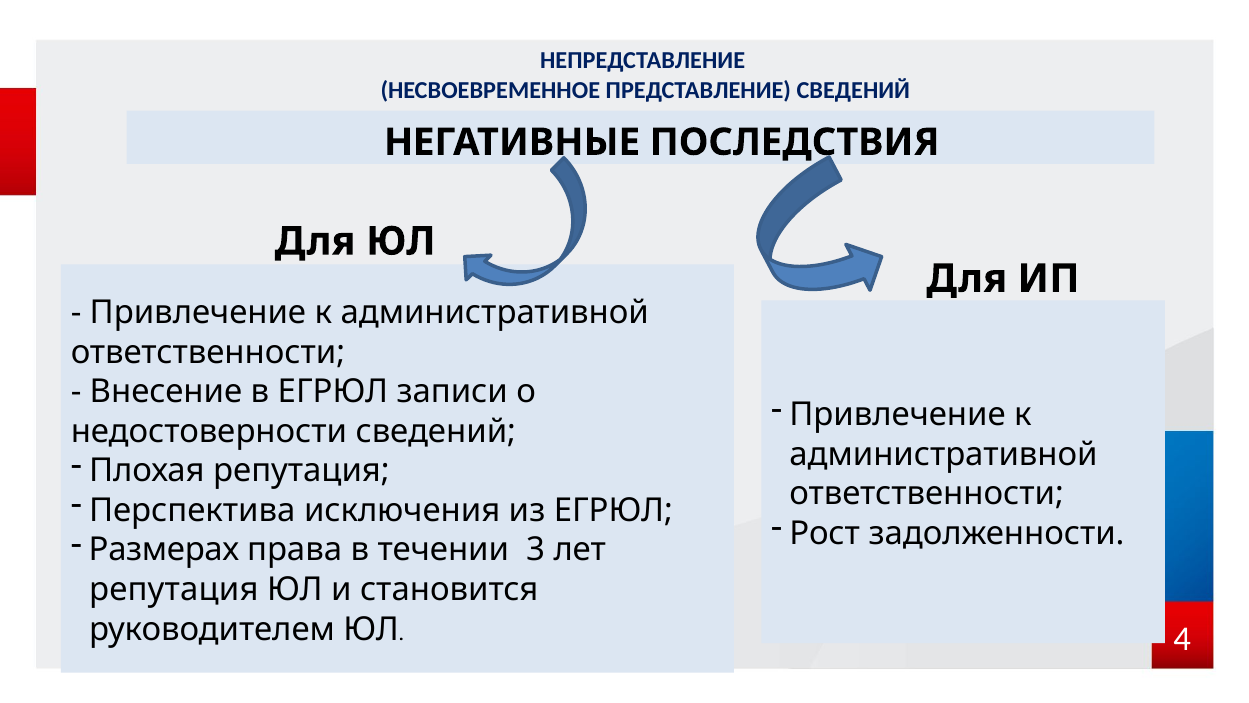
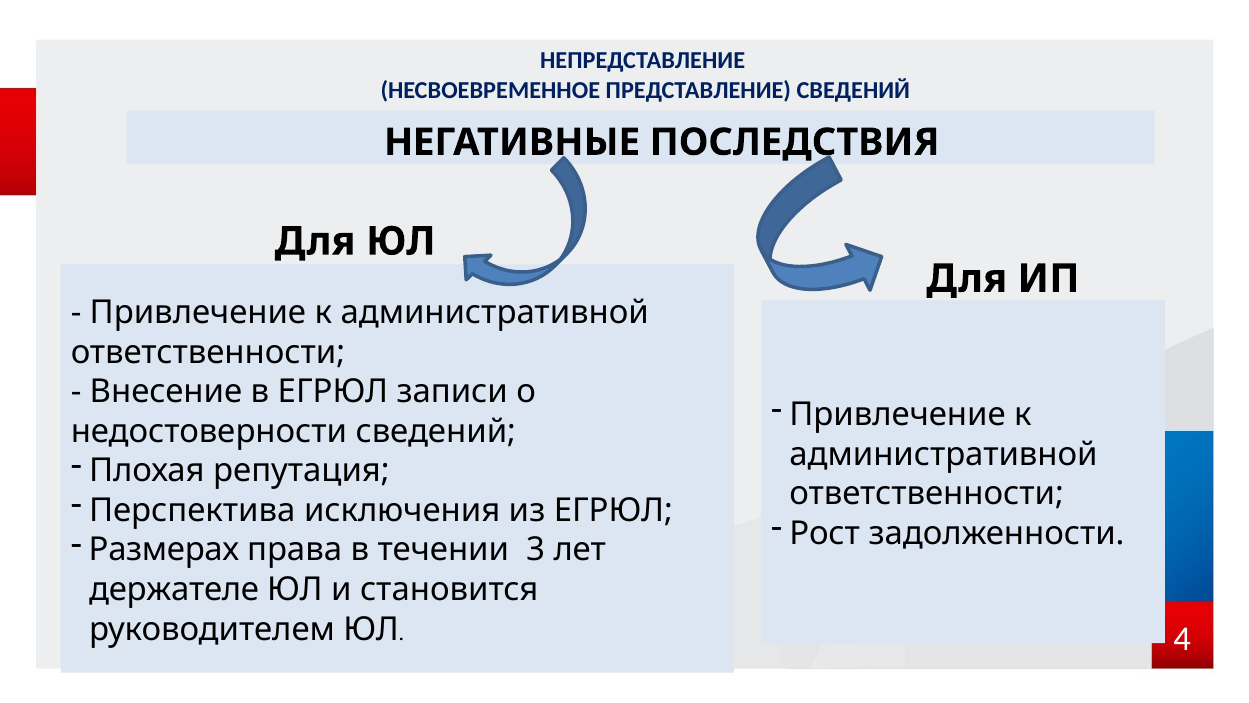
репутация at (174, 589): репутация -> держателе
